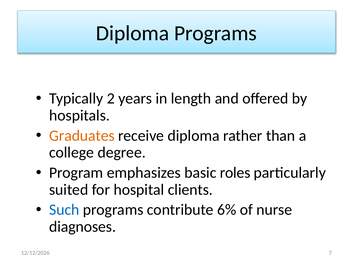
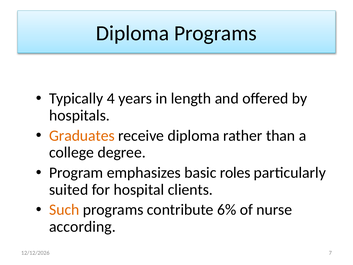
2: 2 -> 4
Such colour: blue -> orange
diagnoses: diagnoses -> according
